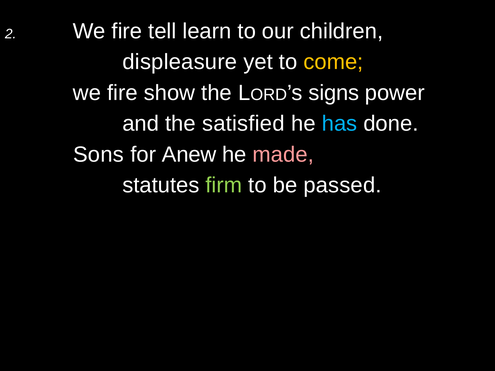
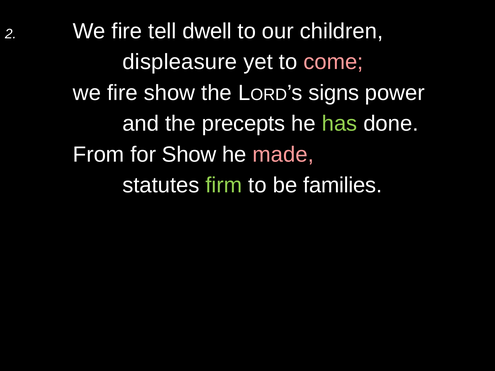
learn: learn -> dwell
come colour: yellow -> pink
satisfied: satisfied -> precepts
has colour: light blue -> light green
Sons: Sons -> From
for Anew: Anew -> Show
passed: passed -> families
